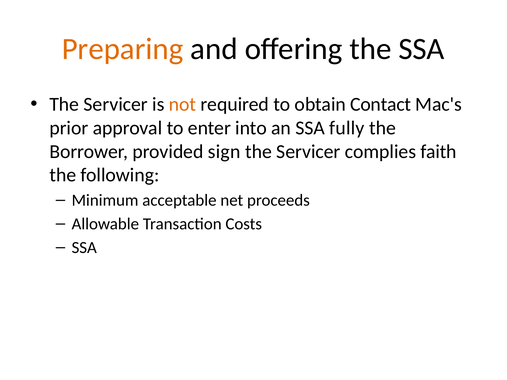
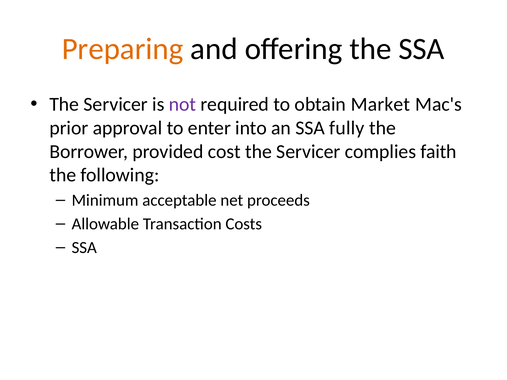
not colour: orange -> purple
Contact: Contact -> Market
sign: sign -> cost
